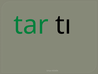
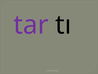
tar colour: green -> purple
